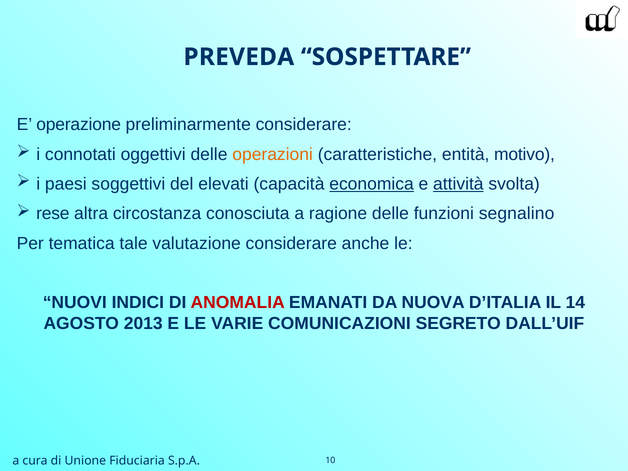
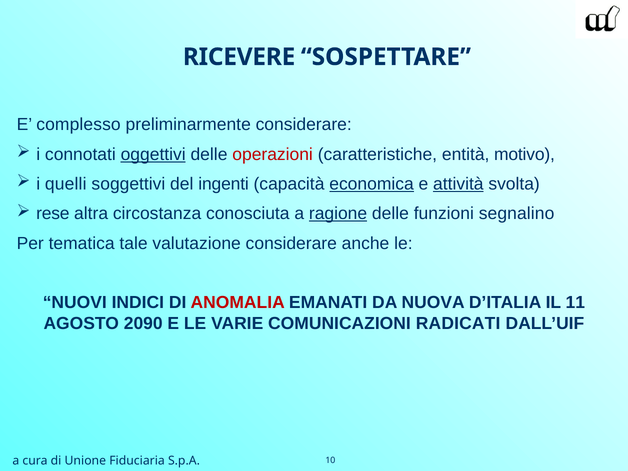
PREVEDA: PREVEDA -> RICEVERE
operazione: operazione -> complesso
oggettivi underline: none -> present
operazioni colour: orange -> red
paesi: paesi -> quelli
elevati: elevati -> ingenti
ragione underline: none -> present
14: 14 -> 11
2013: 2013 -> 2090
SEGRETO: SEGRETO -> RADICATI
